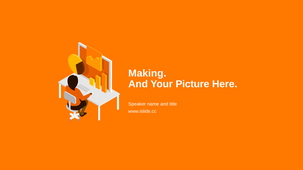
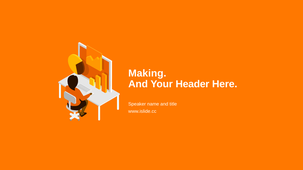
Picture: Picture -> Header
